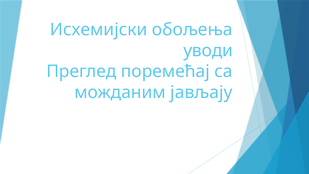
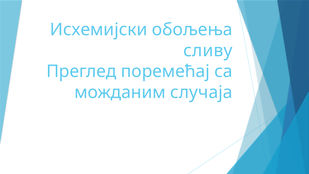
уводи: уводи -> сливу
јављају: јављају -> случаја
